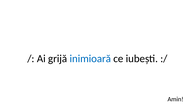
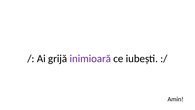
inimioară colour: blue -> purple
